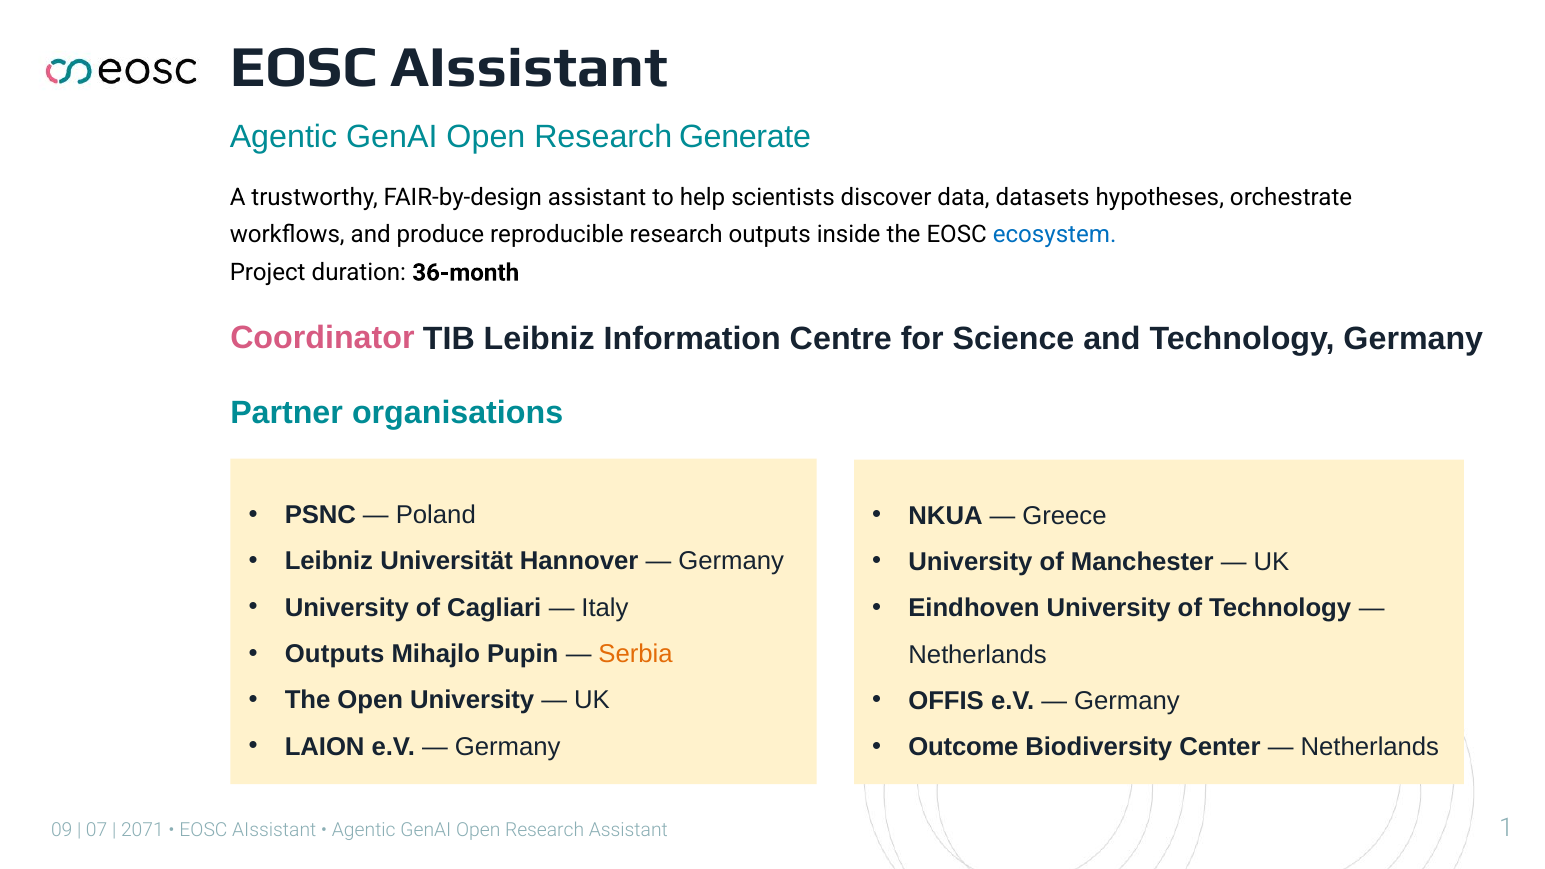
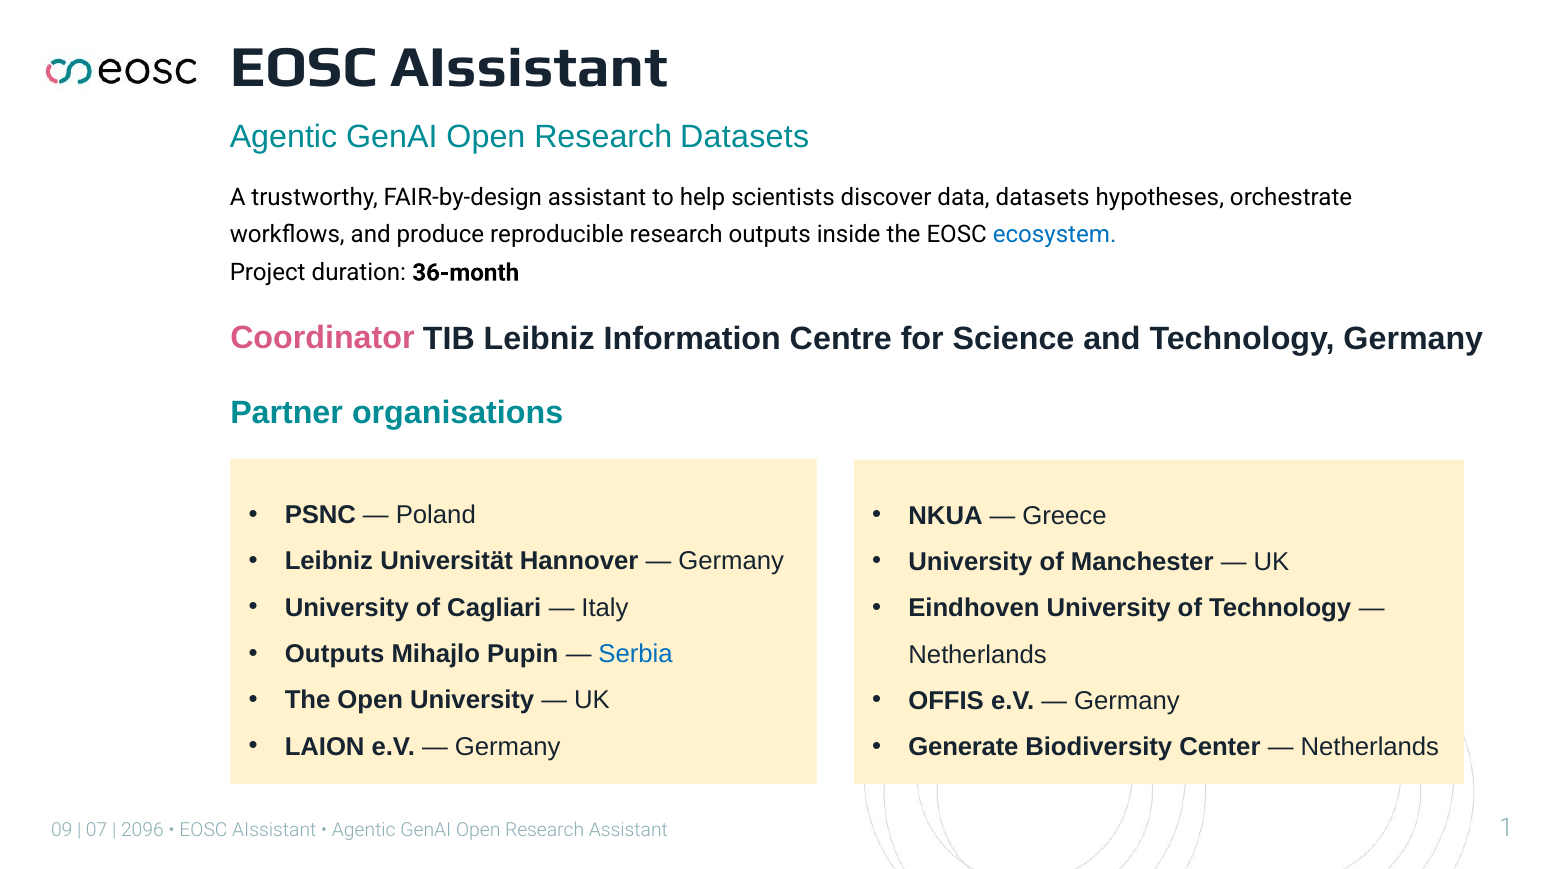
Research Generate: Generate -> Datasets
Serbia colour: orange -> blue
Outcome: Outcome -> Generate
2071: 2071 -> 2096
